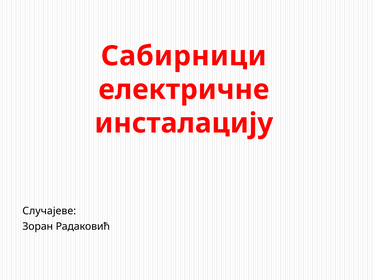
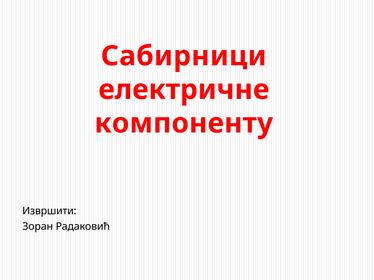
инсталацију: инсталацију -> компоненту
Случајеве: Случајеве -> Извршити
